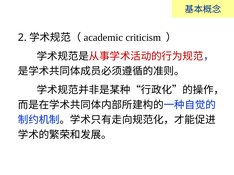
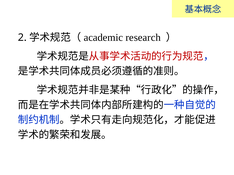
criticism: criticism -> research
